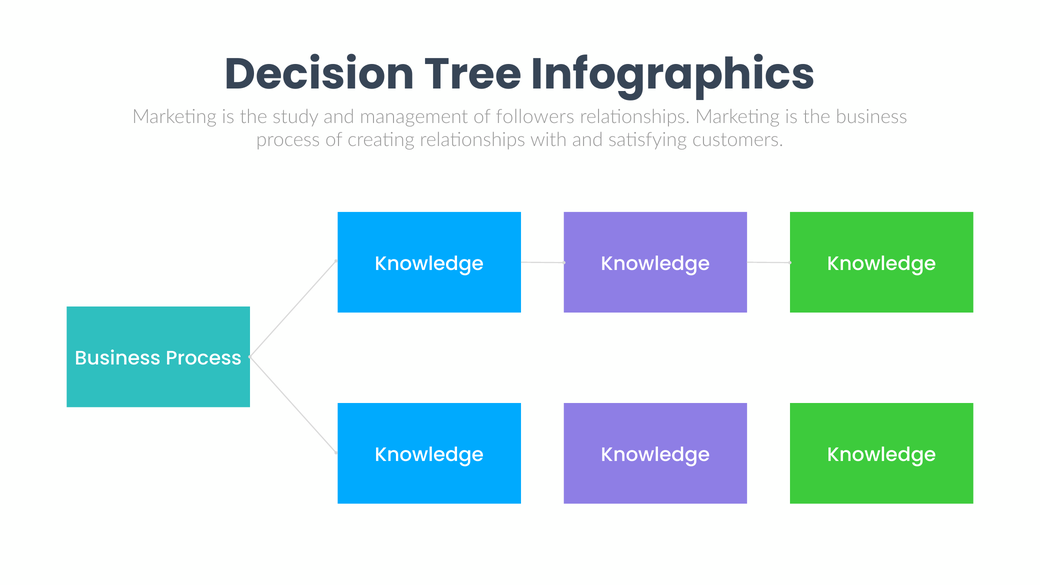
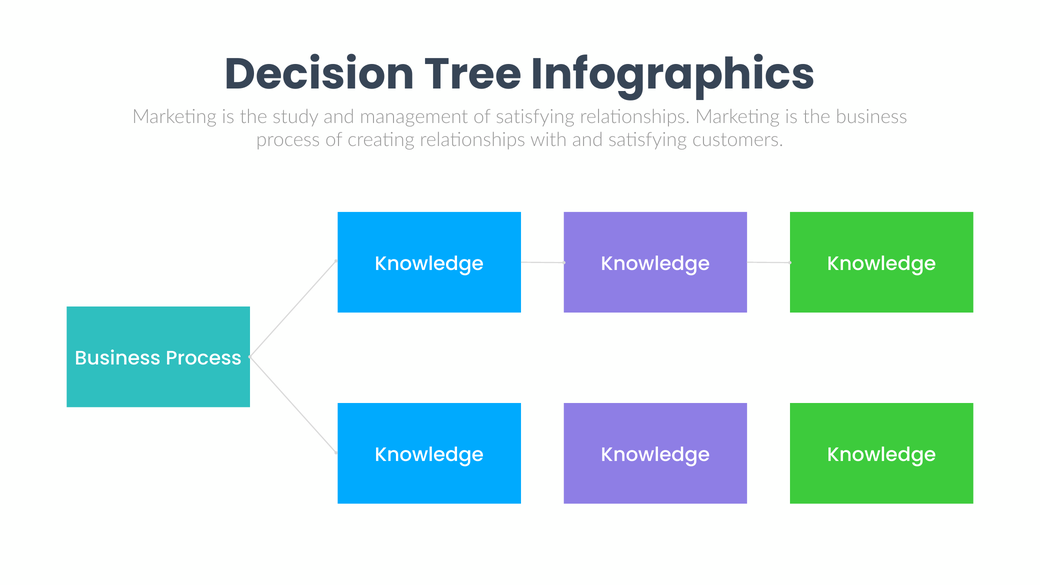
of followers: followers -> satisfying
